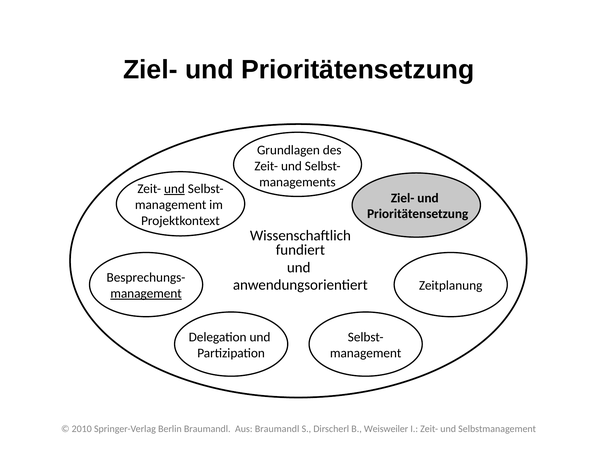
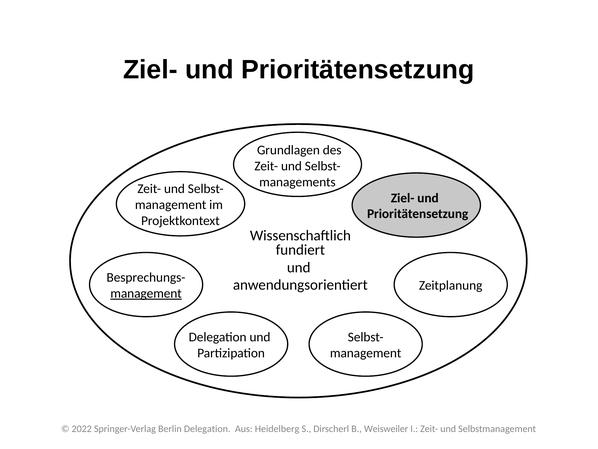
und at (174, 189) underline: present -> none
2010: 2010 -> 2022
Berlin Braumandl: Braumandl -> Delegation
Aus Braumandl: Braumandl -> Heidelberg
